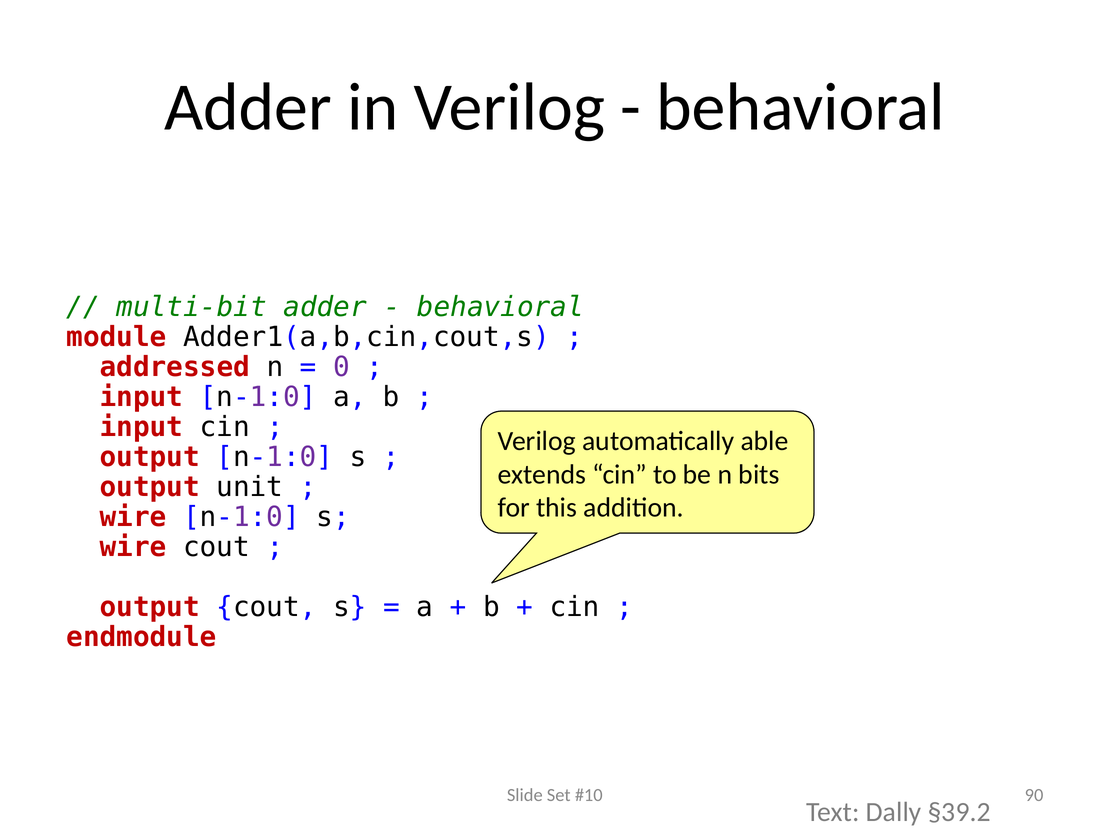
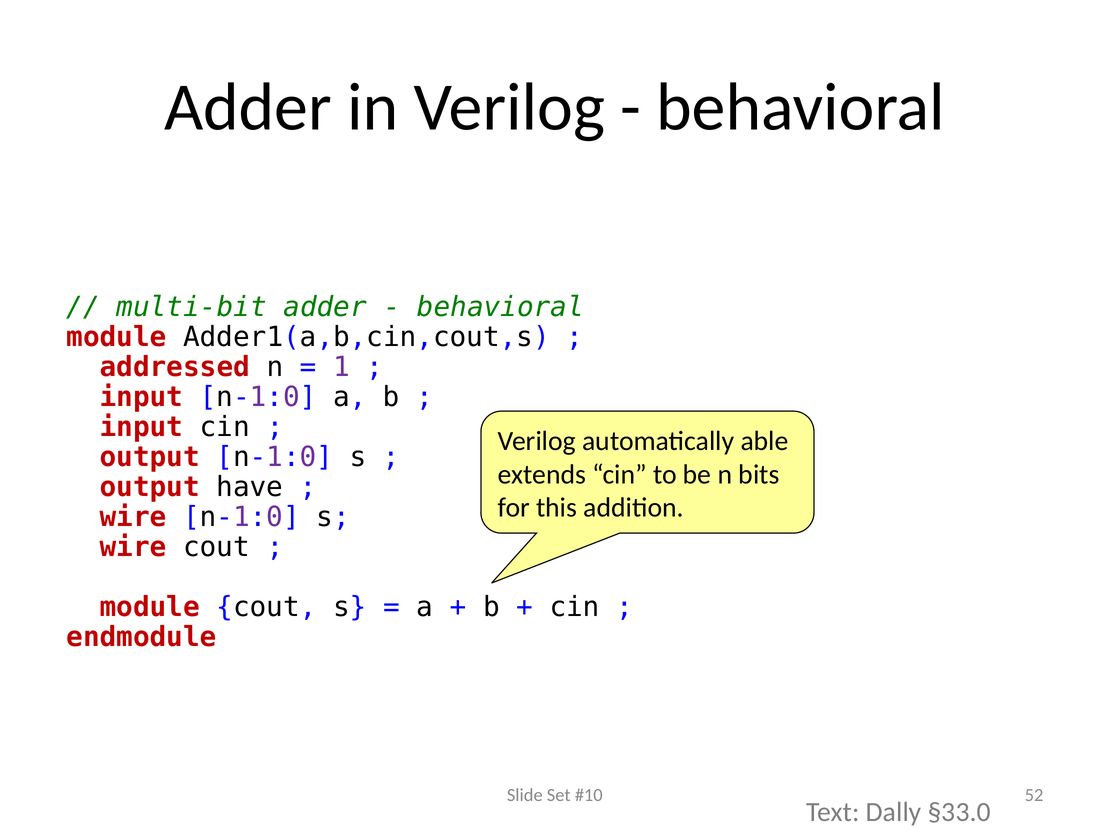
0: 0 -> 1
unit: unit -> have
output at (150, 607): output -> module
90: 90 -> 52
§39.2: §39.2 -> §33.0
